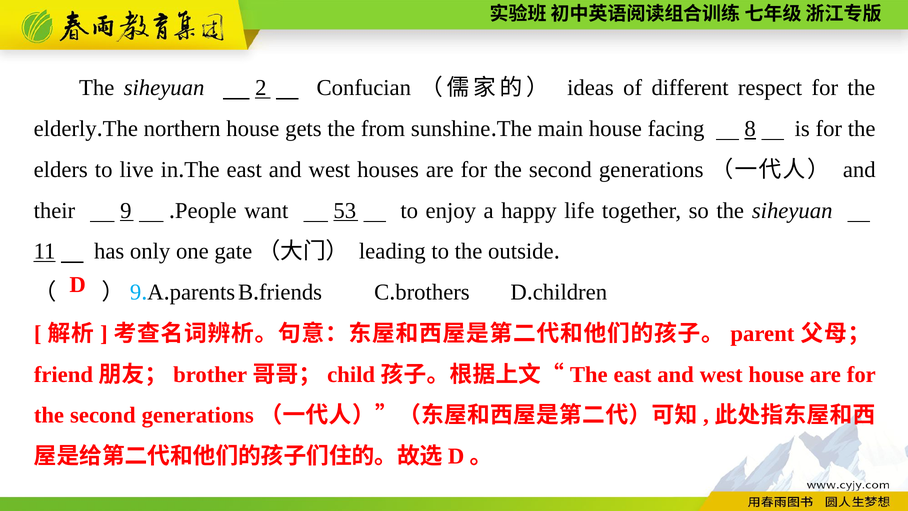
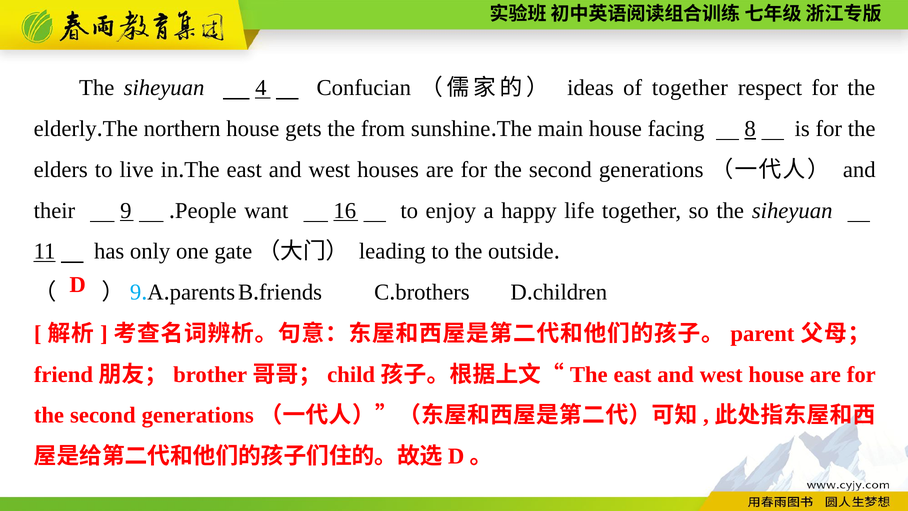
2: 2 -> 4
of different: different -> together
53: 53 -> 16
